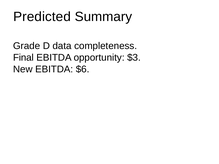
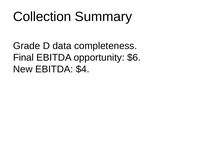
Predicted: Predicted -> Collection
$3: $3 -> $6
$6: $6 -> $4
